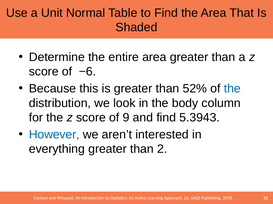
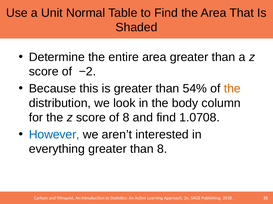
−6: −6 -> −2
52%: 52% -> 54%
the at (232, 89) colour: blue -> orange
of 9: 9 -> 8
5.3943: 5.3943 -> 1.0708
than 2: 2 -> 8
